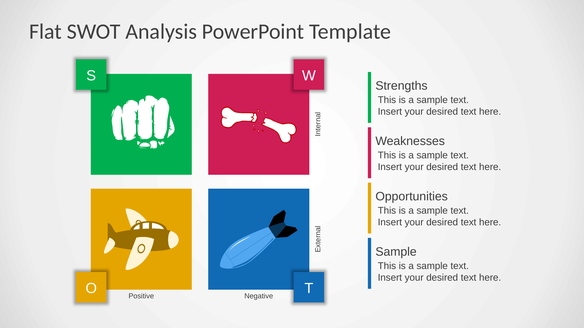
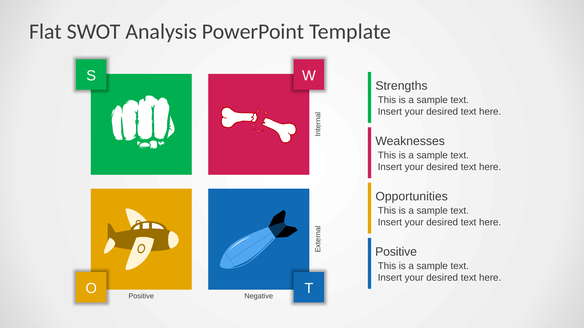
Sample at (396, 252): Sample -> Positive
